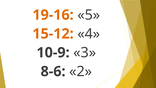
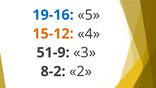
19-16 colour: orange -> blue
10-9: 10-9 -> 51-9
8-6: 8-6 -> 8-2
